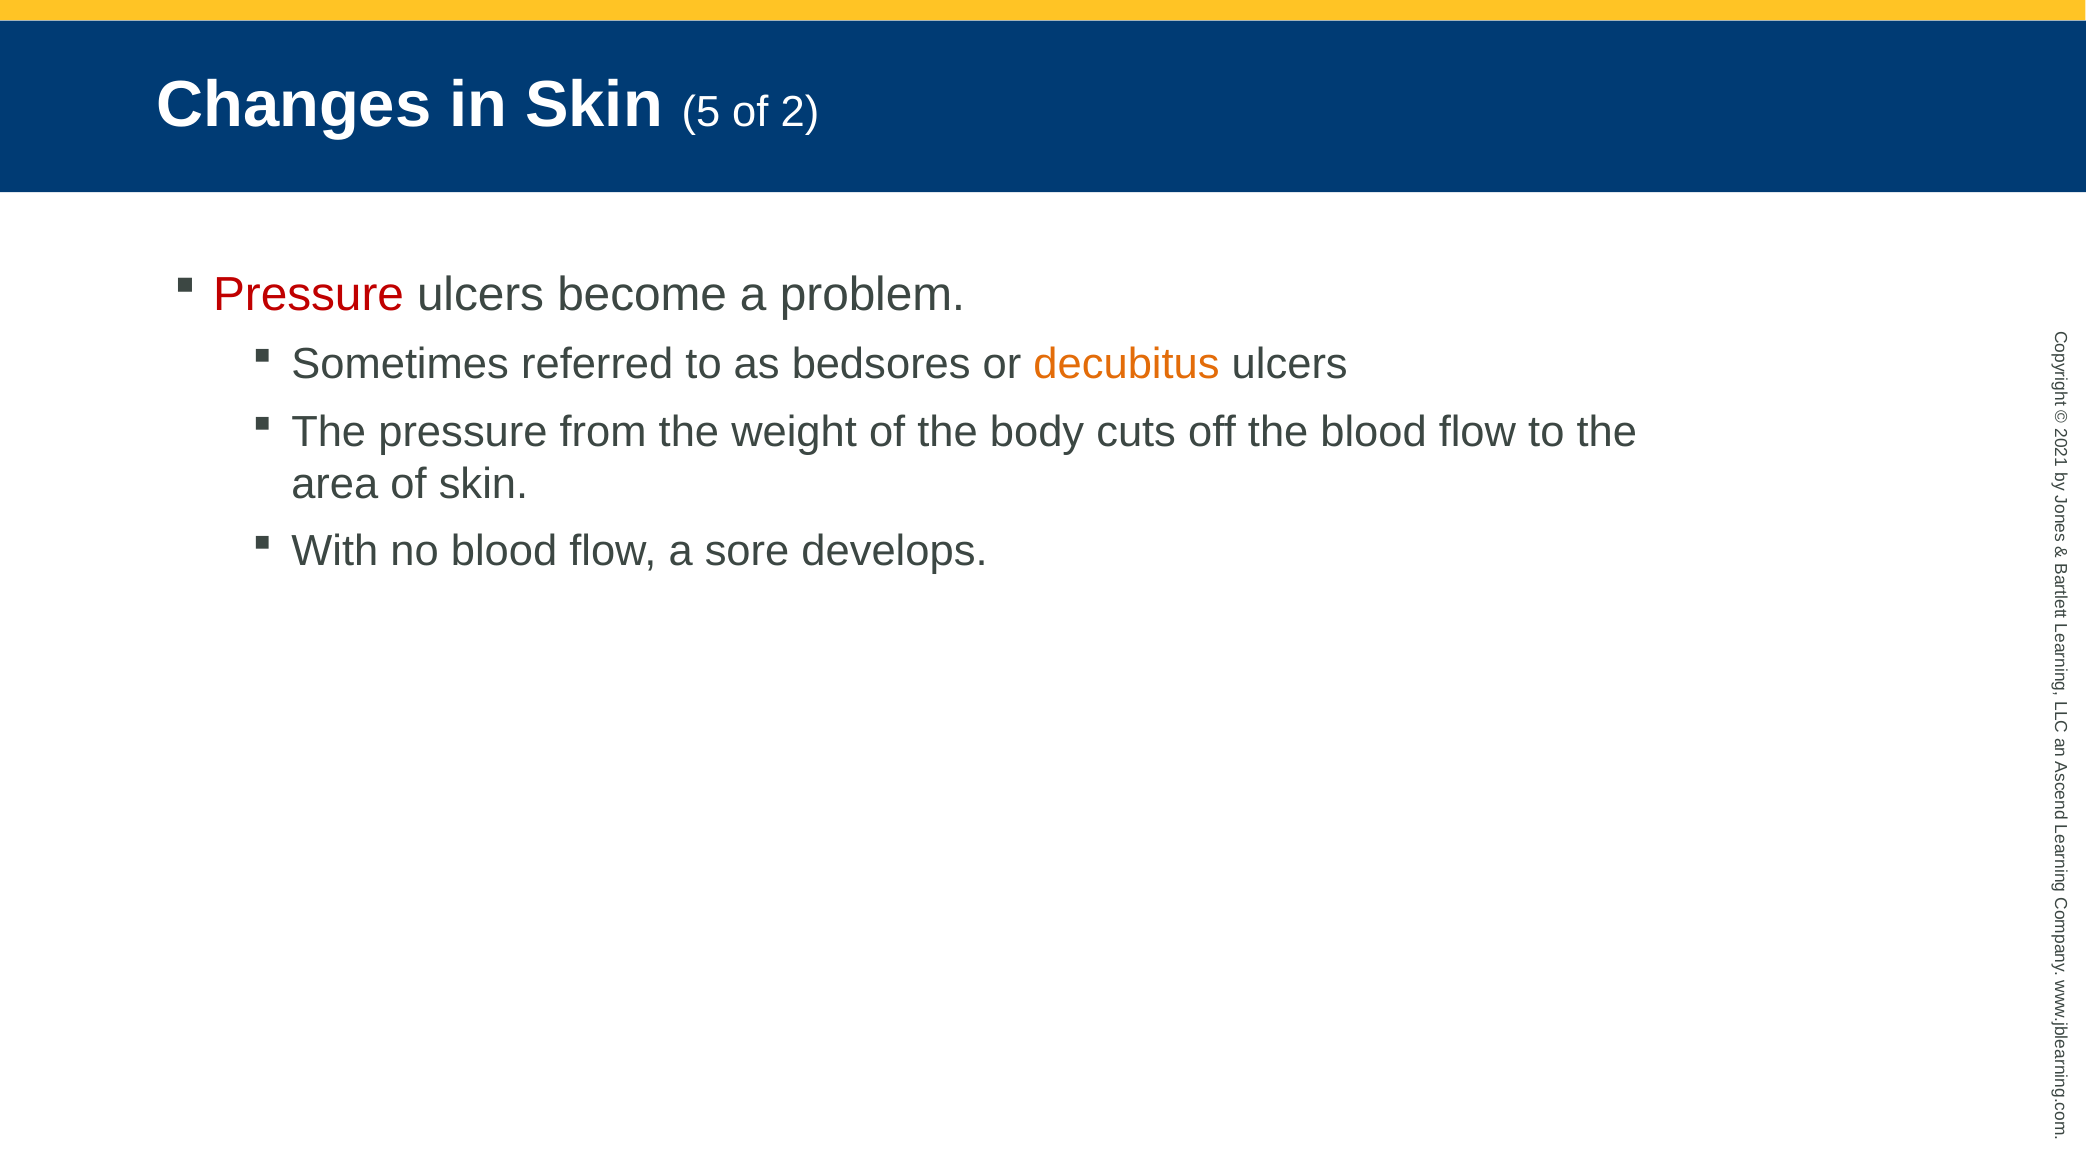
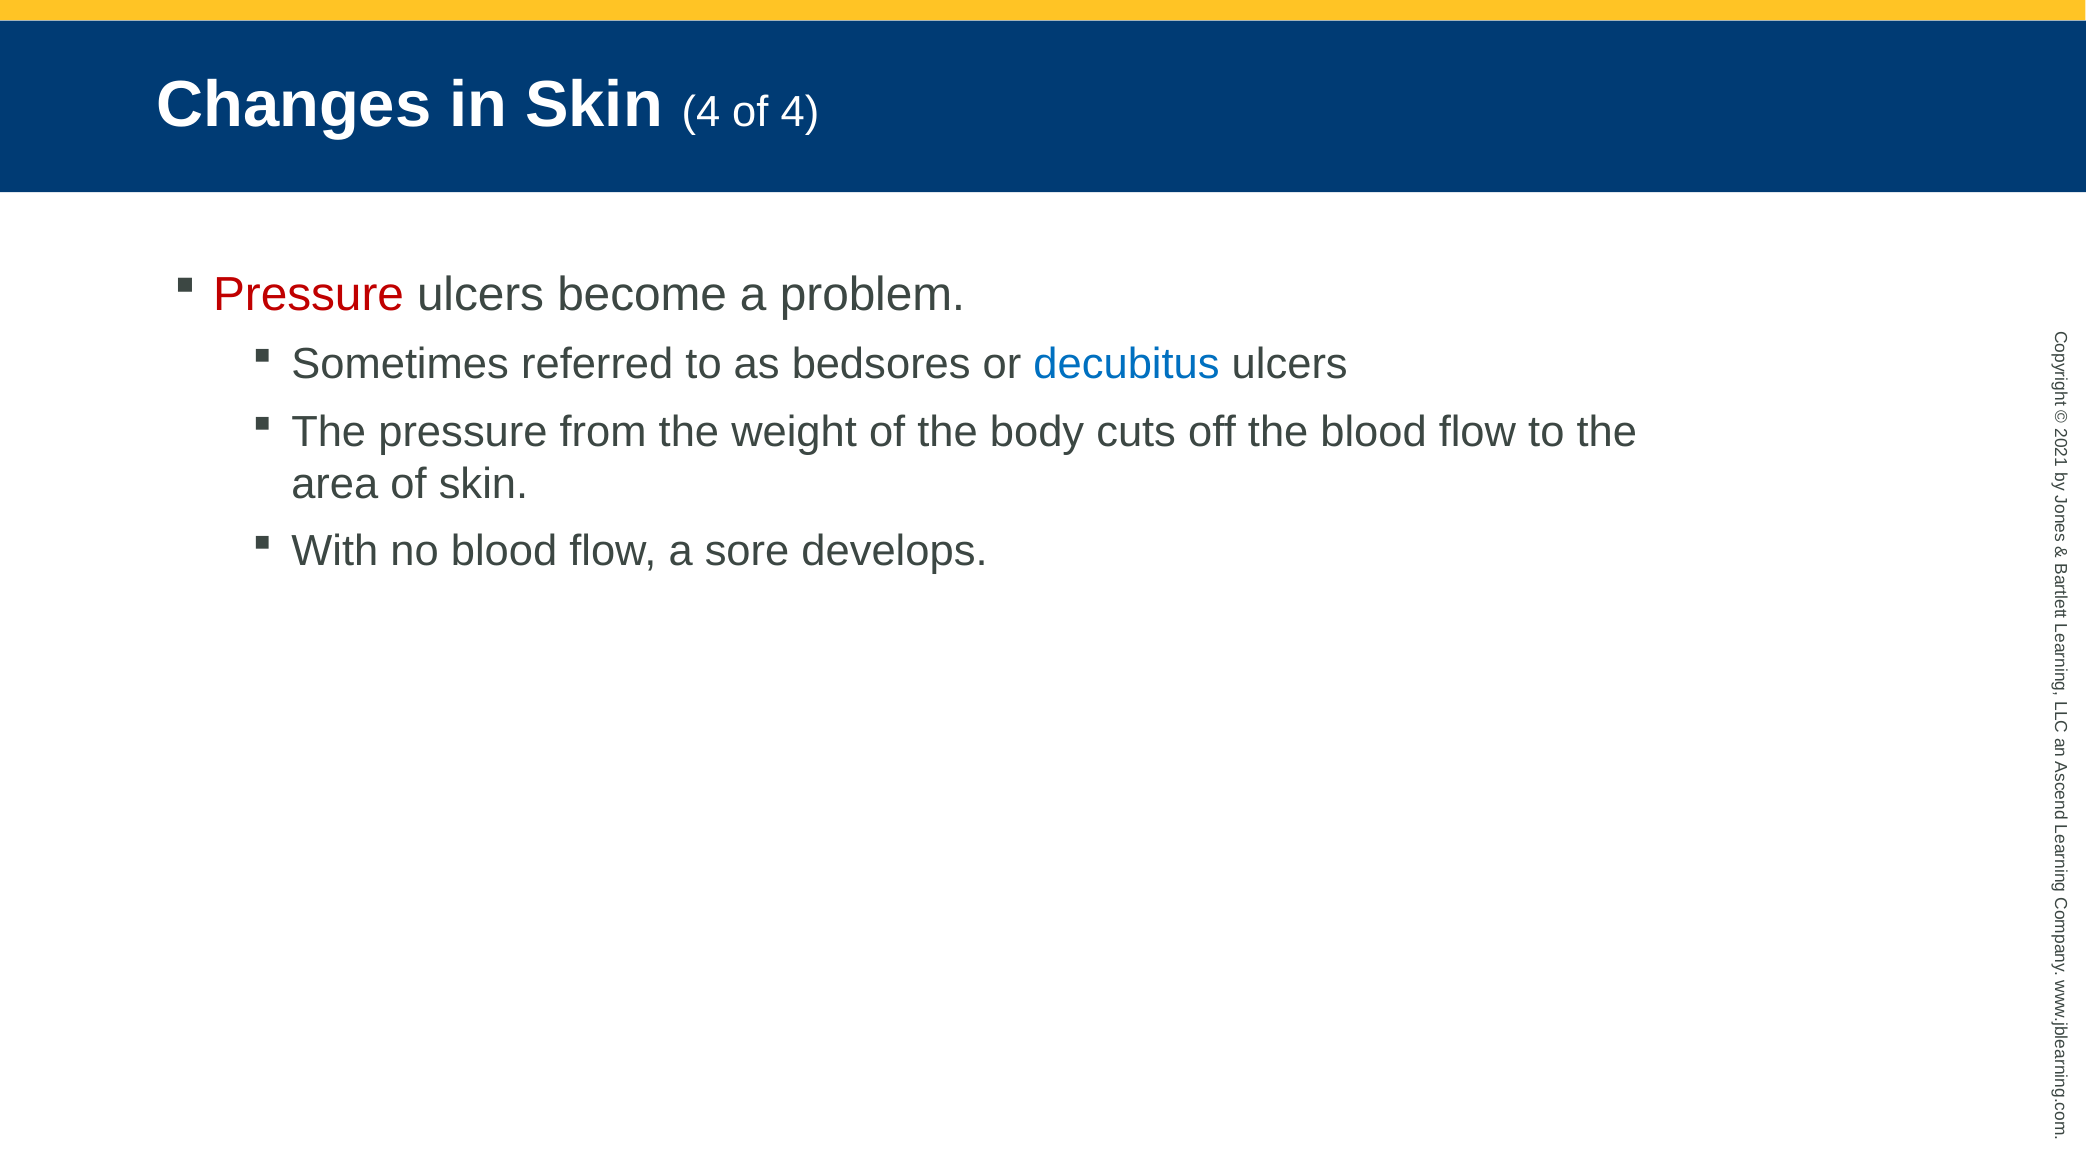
Skin 5: 5 -> 4
of 2: 2 -> 4
decubitus colour: orange -> blue
